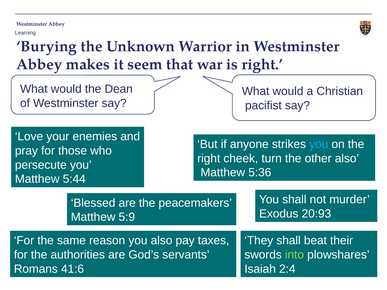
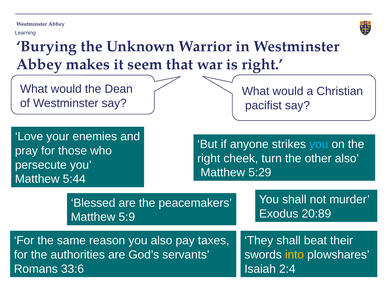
5:36: 5:36 -> 5:29
20:93: 20:93 -> 20:89
into colour: light green -> yellow
41:6: 41:6 -> 33:6
